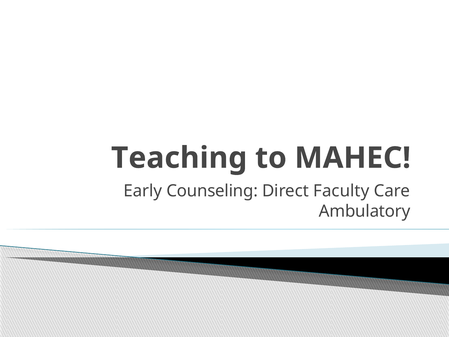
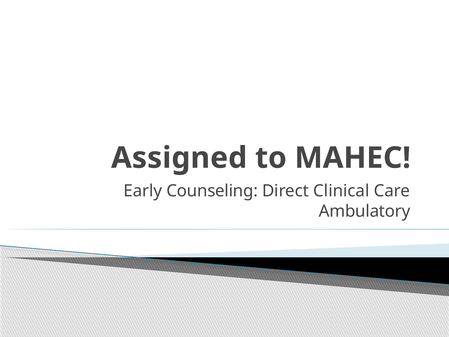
Teaching: Teaching -> Assigned
Faculty: Faculty -> Clinical
